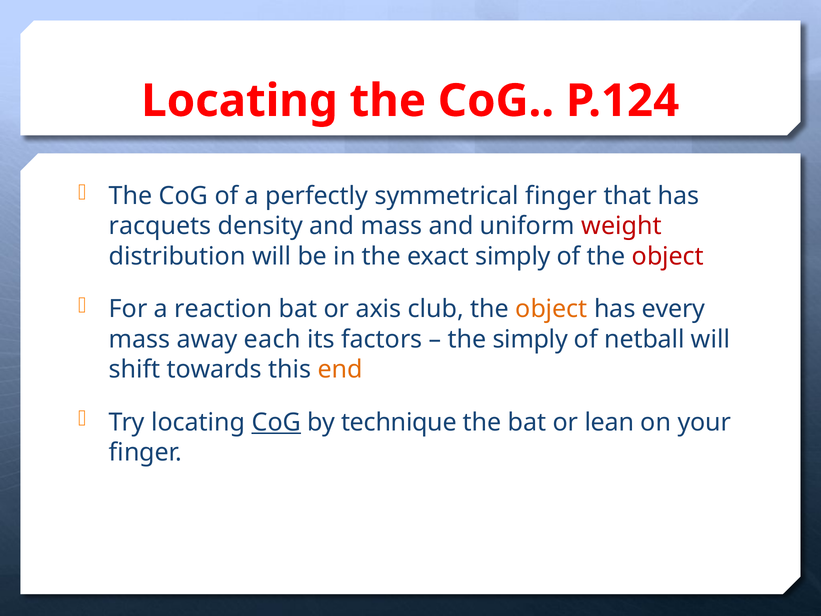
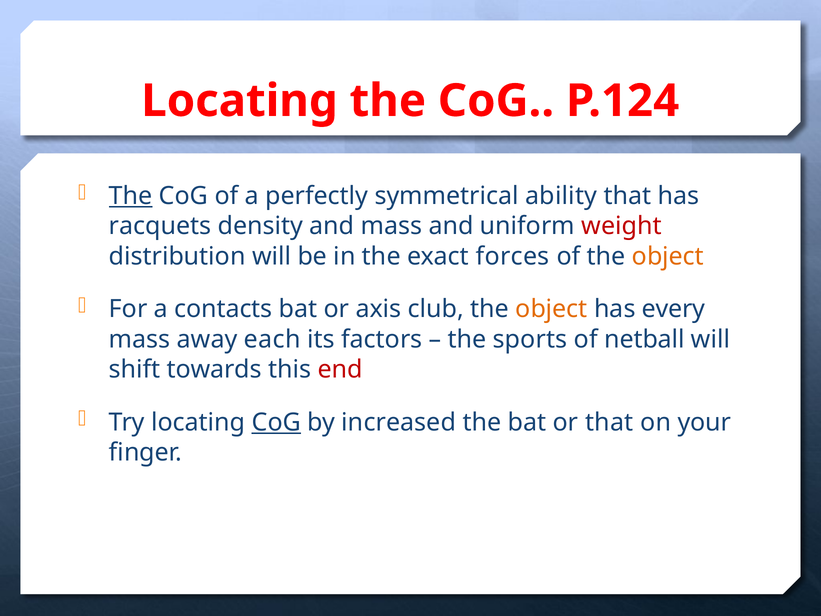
The at (131, 196) underline: none -> present
symmetrical finger: finger -> ability
exact simply: simply -> forces
object at (668, 256) colour: red -> orange
reaction: reaction -> contacts
the simply: simply -> sports
end colour: orange -> red
technique: technique -> increased
or lean: lean -> that
